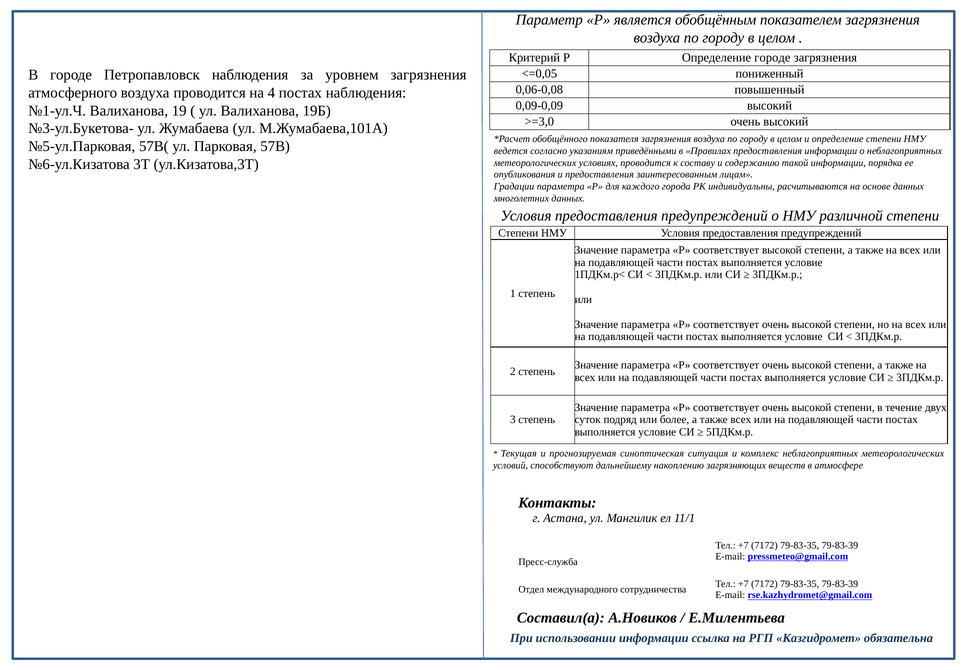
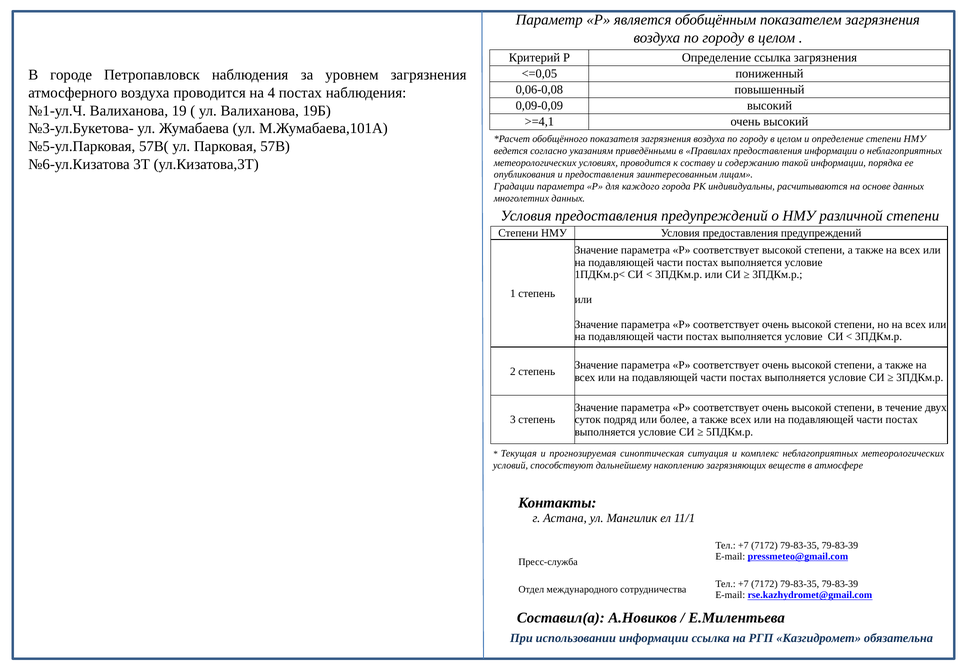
Определение городе: городе -> ссылка
>=3,0: >=3,0 -> >=4,1
